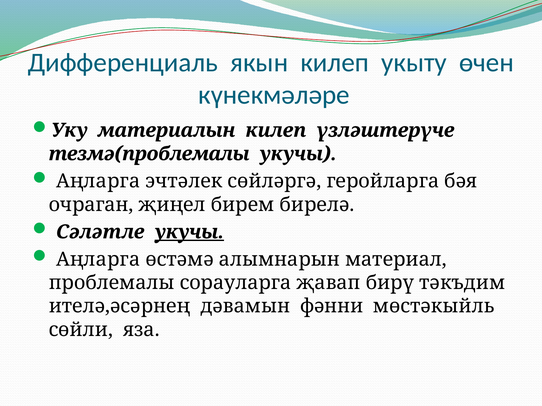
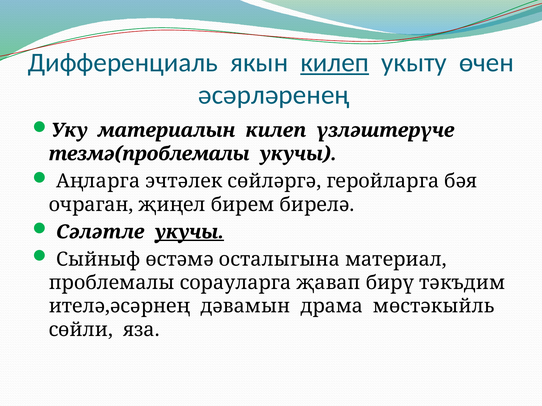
килеп at (335, 63) underline: none -> present
күнекмәләре: күнекмәләре -> әсәрләренең
Аңларга at (98, 260): Аңларга -> Сыйныф
алымнарын: алымнарын -> осталыгына
фәнни: фәнни -> драма
